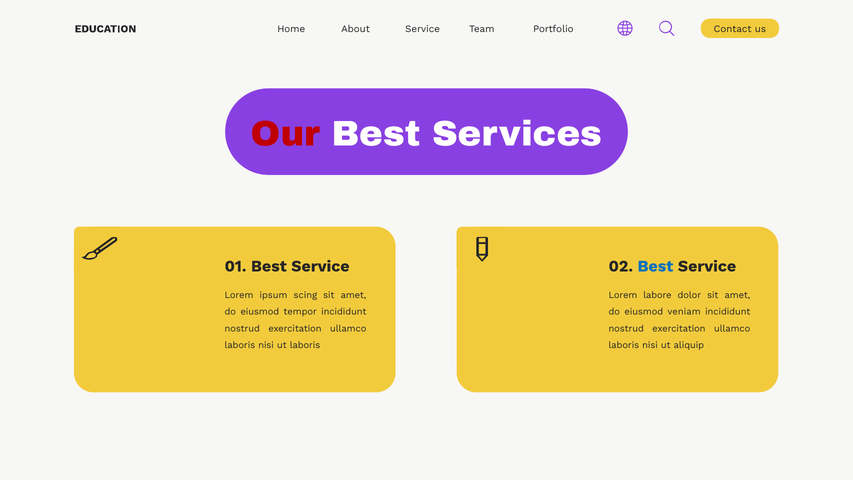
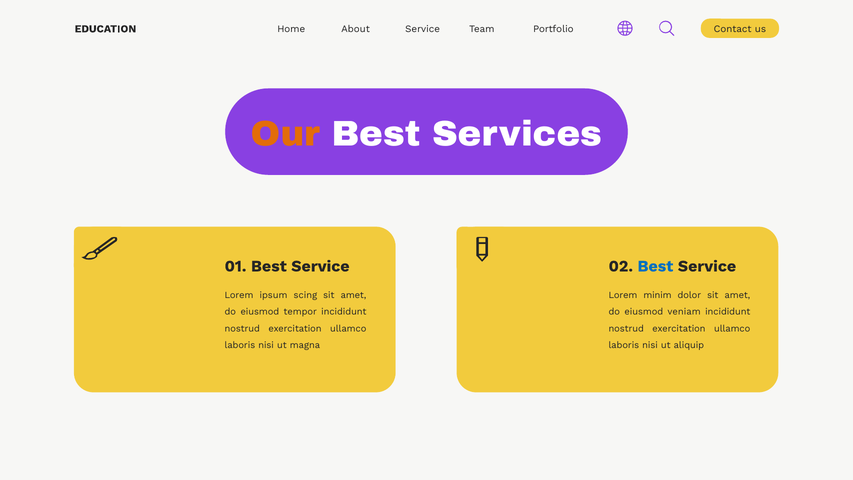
Our colour: red -> orange
labore: labore -> minim
ut laboris: laboris -> magna
